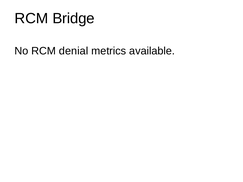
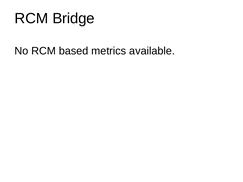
denial: denial -> based
